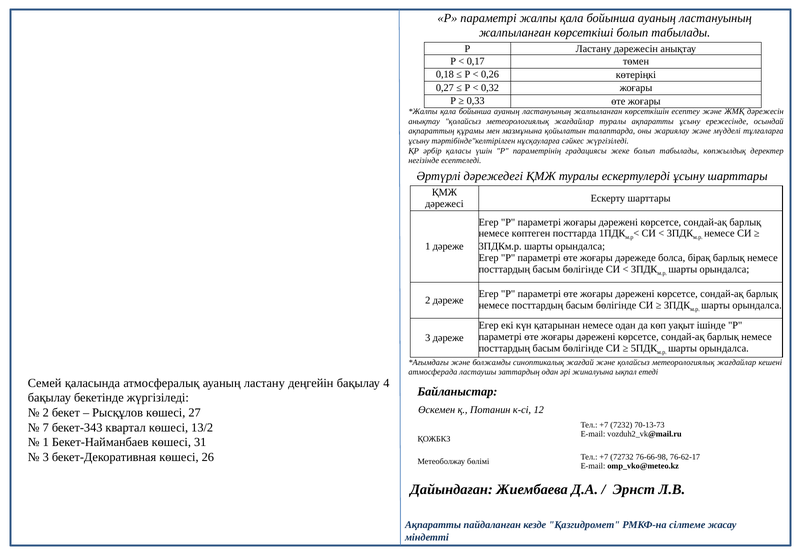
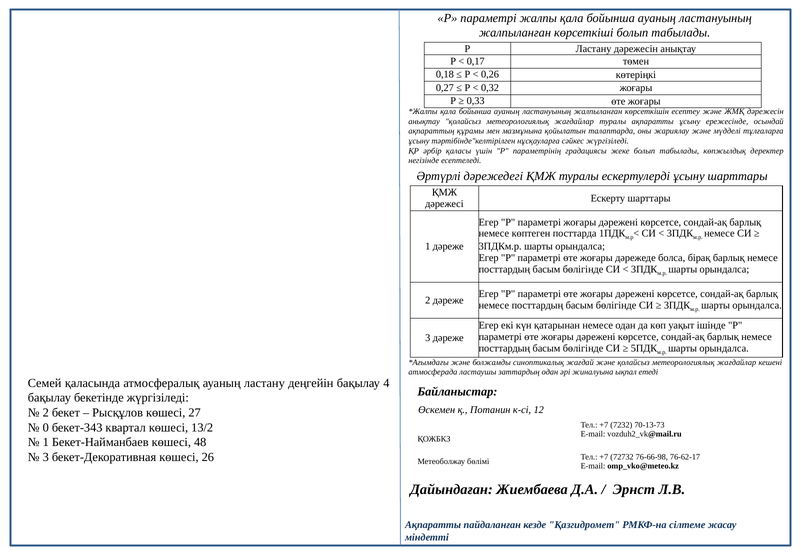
7: 7 -> 0
31: 31 -> 48
